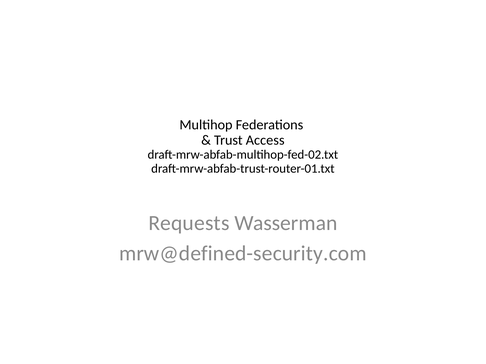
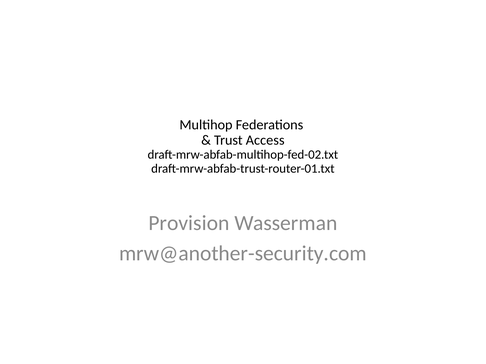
Requests: Requests -> Provision
mrw@defined-security.com: mrw@defined-security.com -> mrw@another-security.com
